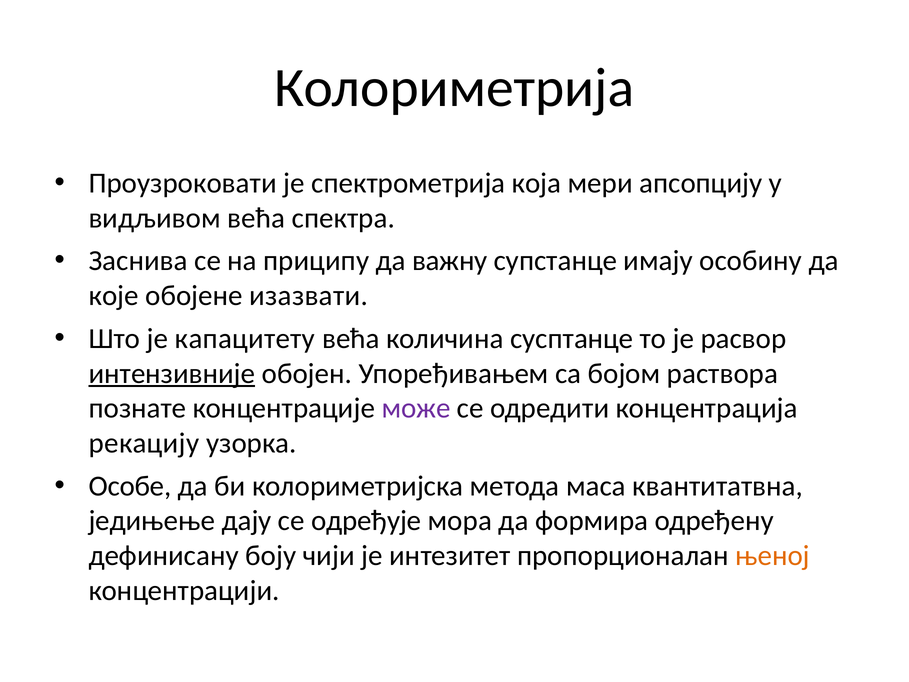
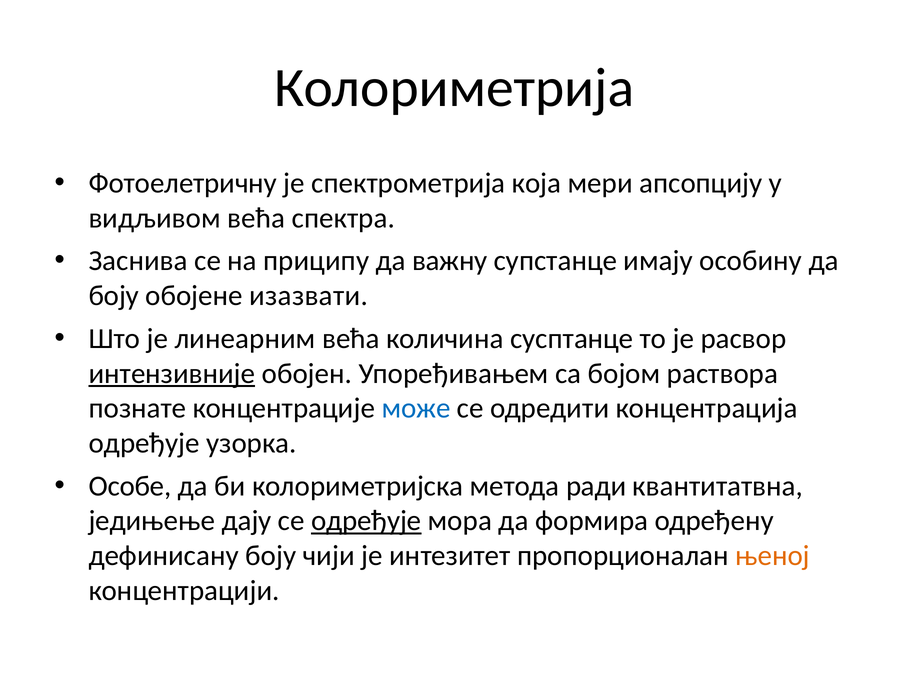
Проузроковати: Проузроковати -> Фотоелетричну
које at (114, 296): које -> боју
капацитету: капацитету -> линеарним
може colour: purple -> blue
рекацију at (144, 443): рекацију -> одређује
маса: маса -> ради
одређује at (366, 521) underline: none -> present
